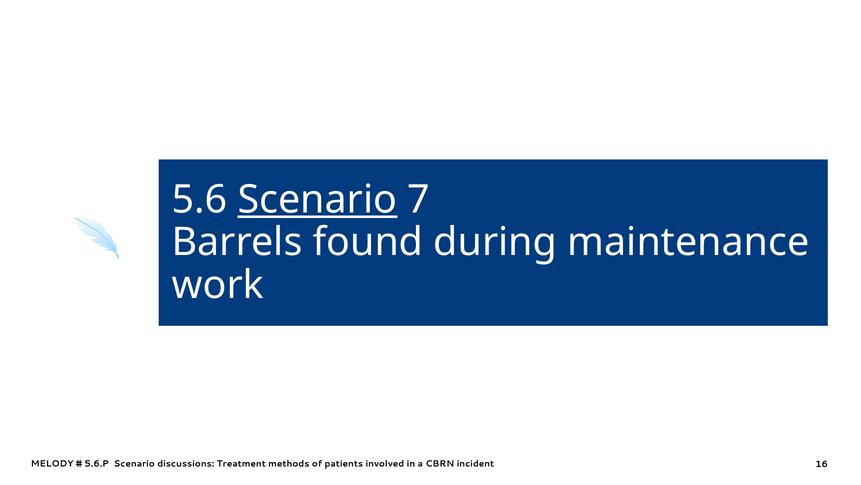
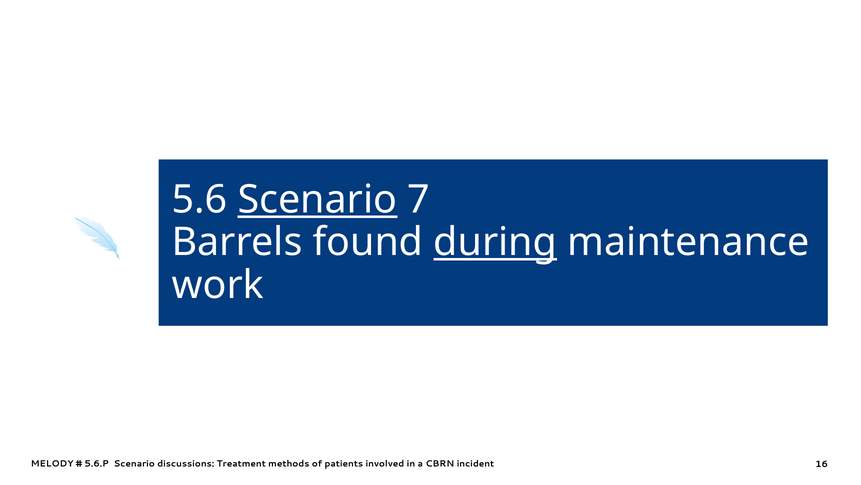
during underline: none -> present
